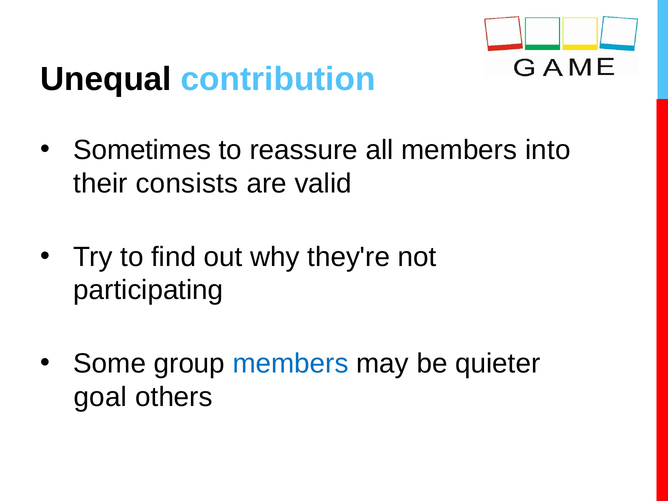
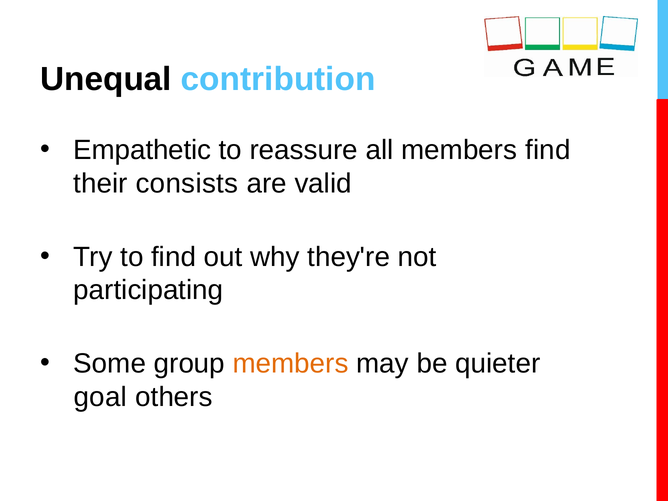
Sometimes: Sometimes -> Empathetic
members into: into -> find
members at (291, 364) colour: blue -> orange
